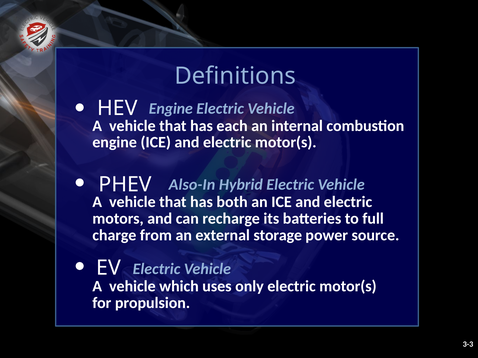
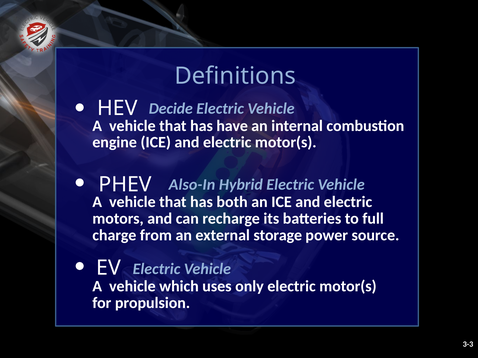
HEV Engine: Engine -> Decide
each: each -> have
